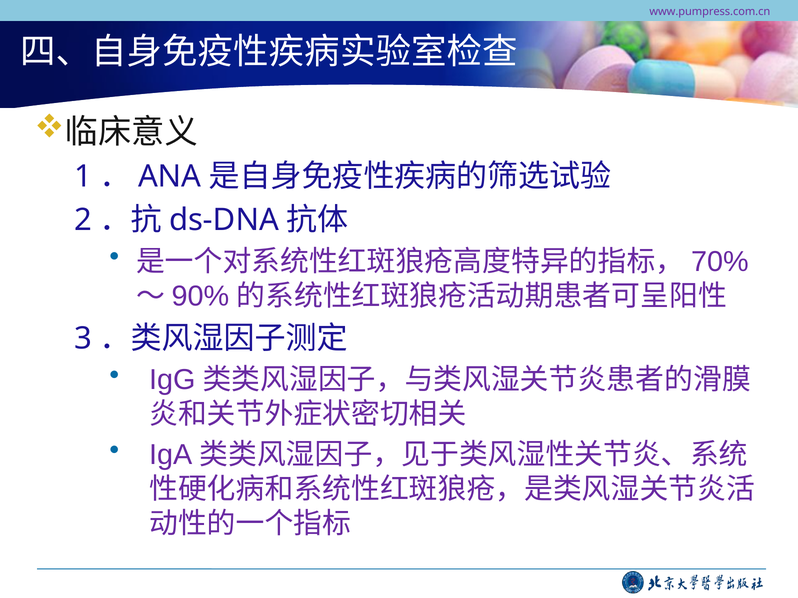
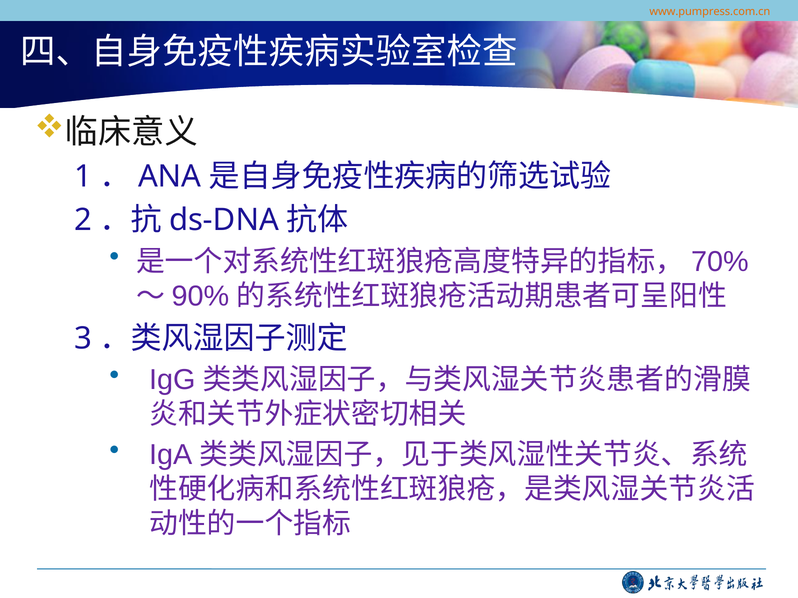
www.pumpress.com.cn colour: purple -> orange
